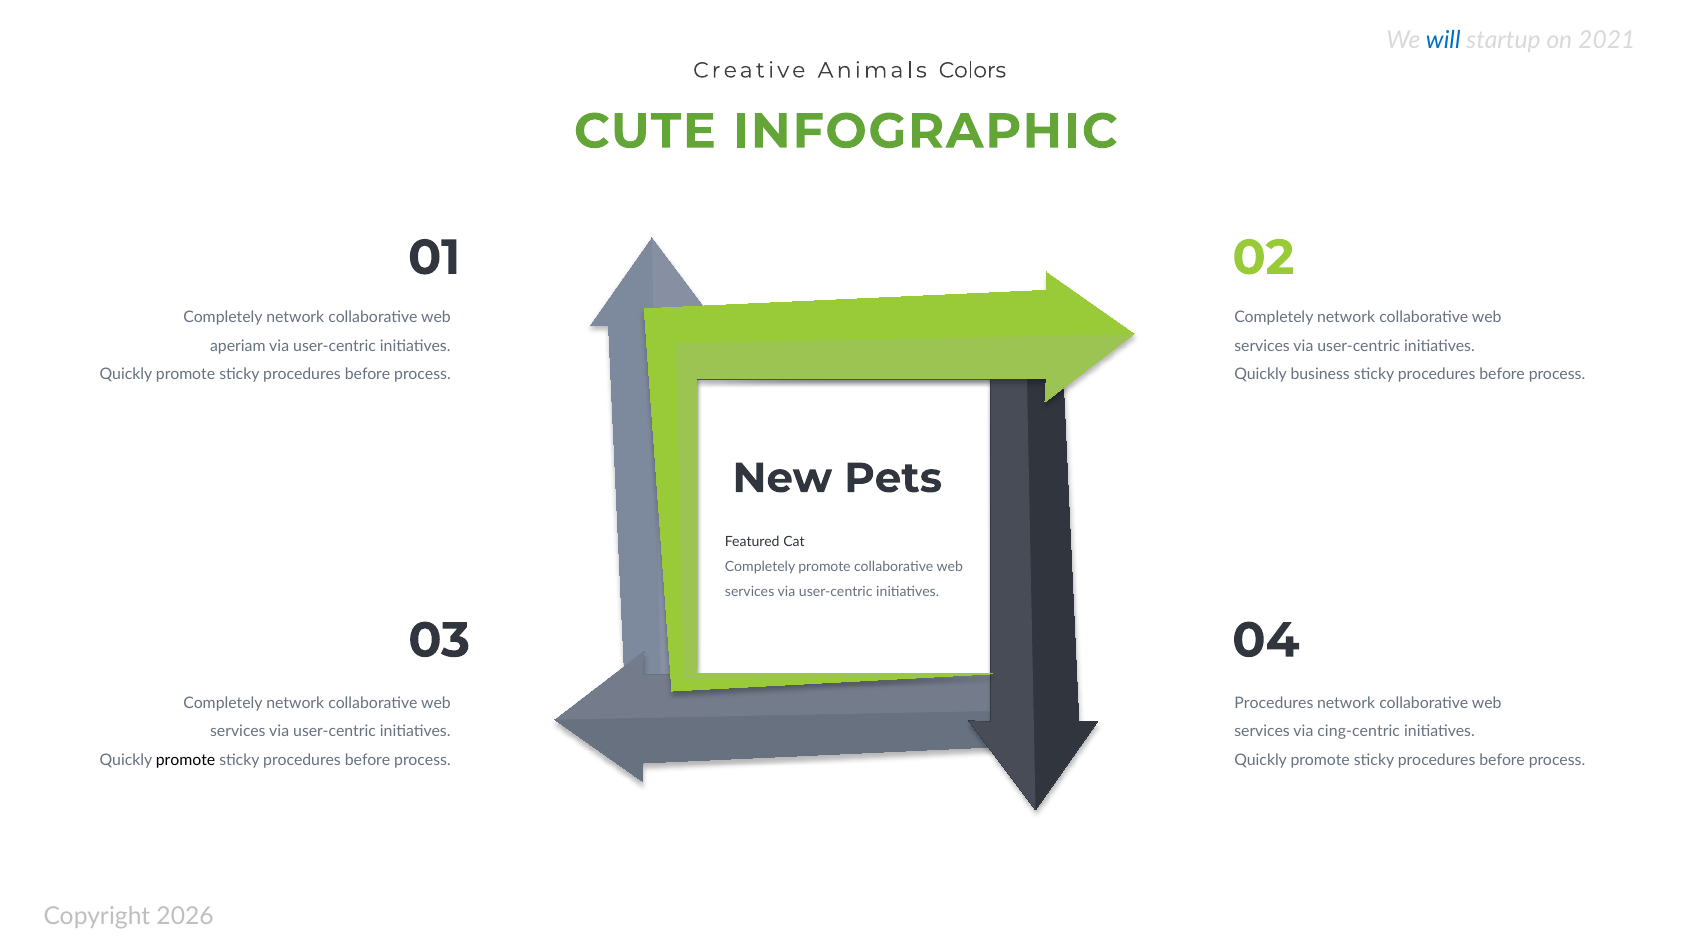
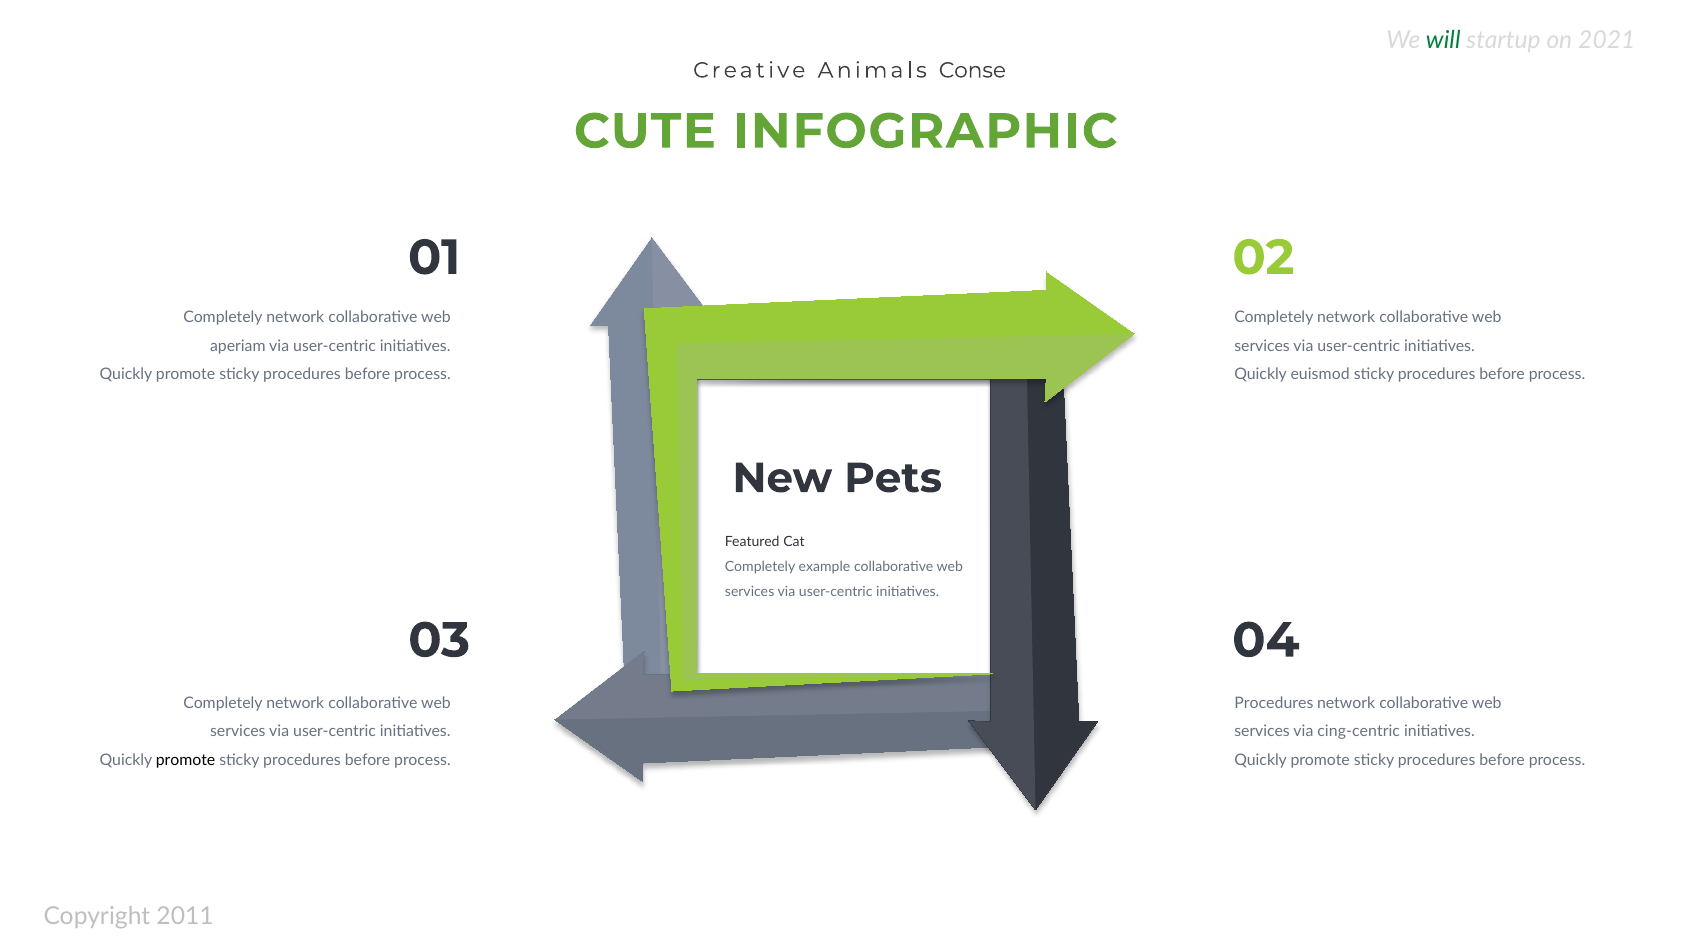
will colour: blue -> green
Colors: Colors -> Conse
business: business -> euismod
Completely promote: promote -> example
2026: 2026 -> 2011
